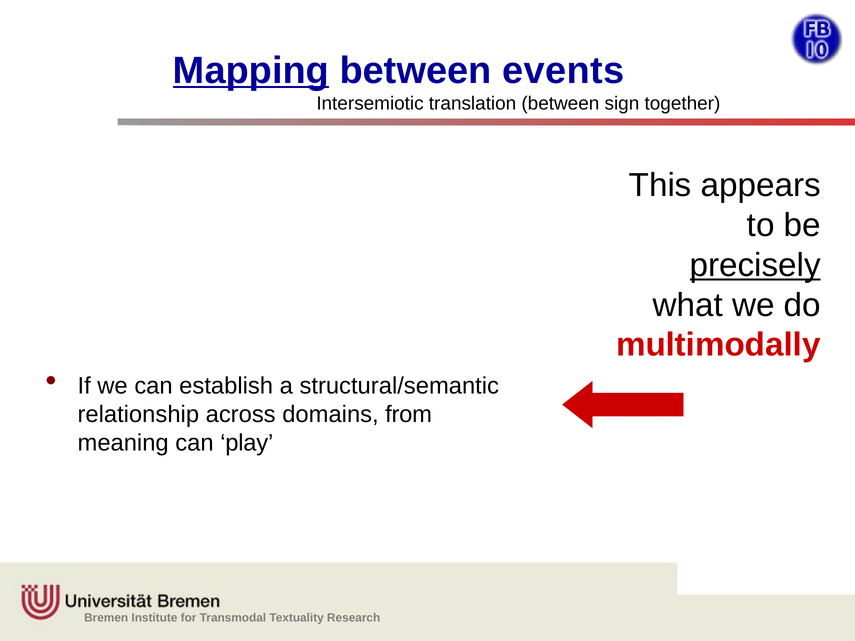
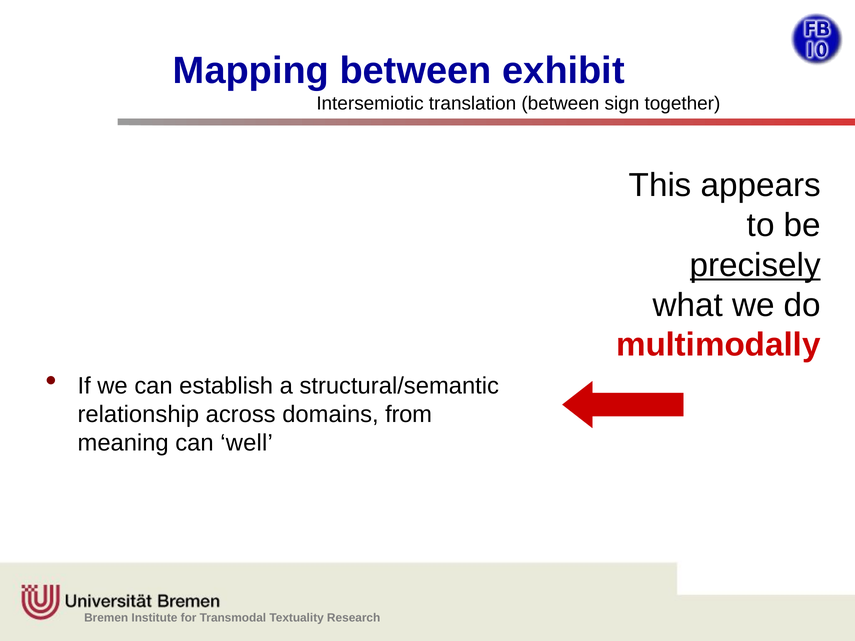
Mapping underline: present -> none
events: events -> exhibit
play: play -> well
